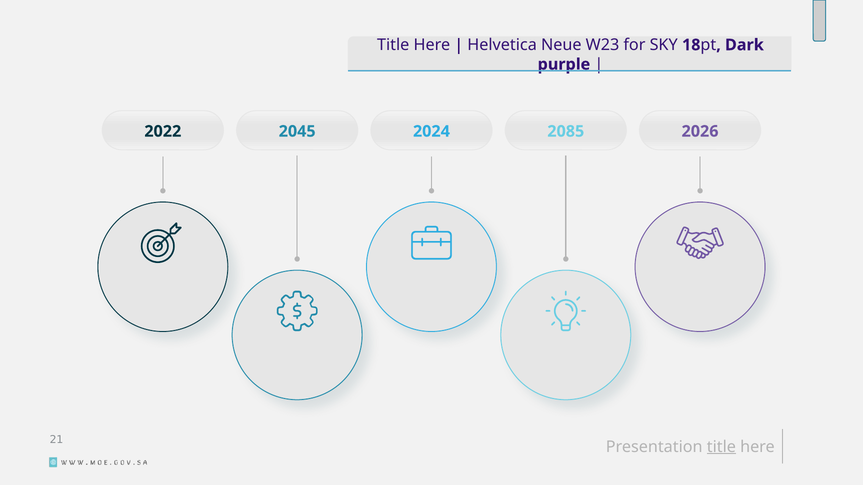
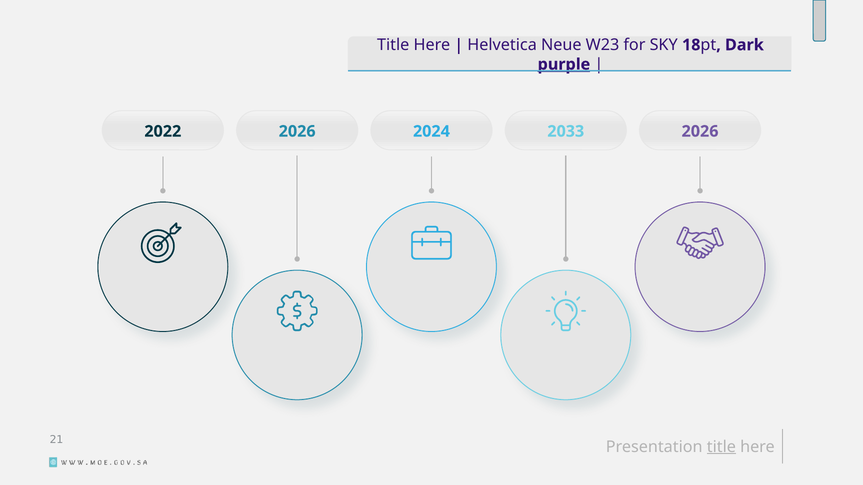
purple underline: none -> present
2045 at (297, 131): 2045 -> 2026
2085: 2085 -> 2033
